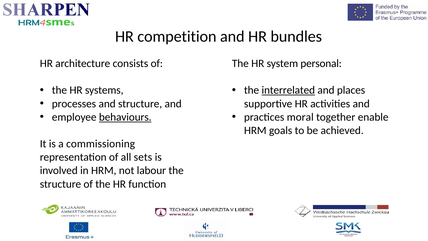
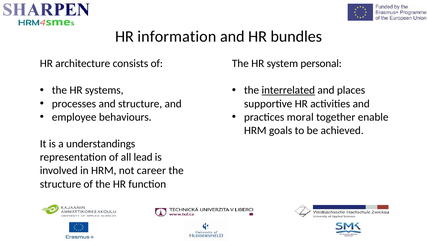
competition: competition -> information
behaviours underline: present -> none
commissioning: commissioning -> understandings
sets: sets -> lead
labour: labour -> career
